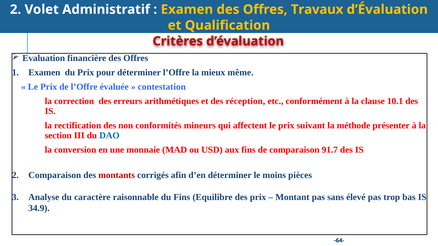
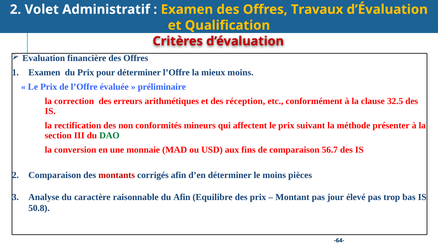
mieux même: même -> moins
contestation: contestation -> préliminaire
10.1: 10.1 -> 32.5
DAO colour: blue -> green
91.7: 91.7 -> 56.7
du Fins: Fins -> Afin
sans: sans -> jour
34.9: 34.9 -> 50.8
